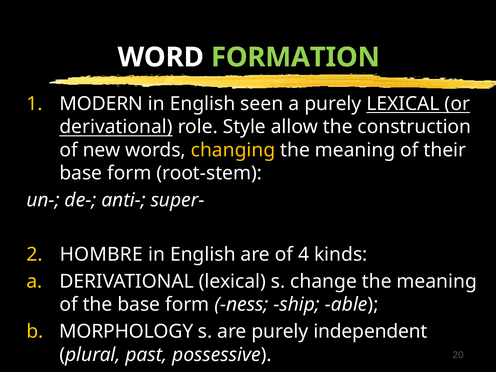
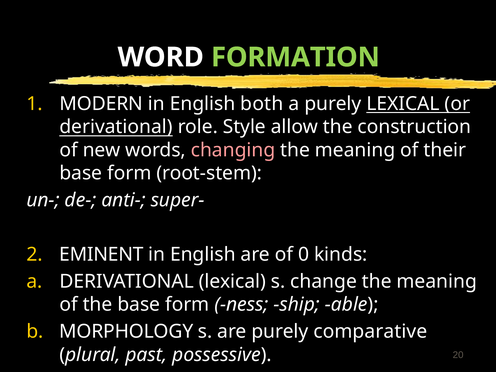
seen: seen -> both
changing colour: yellow -> pink
HOMBRE: HOMBRE -> EMINENT
4: 4 -> 0
independent: independent -> comparative
